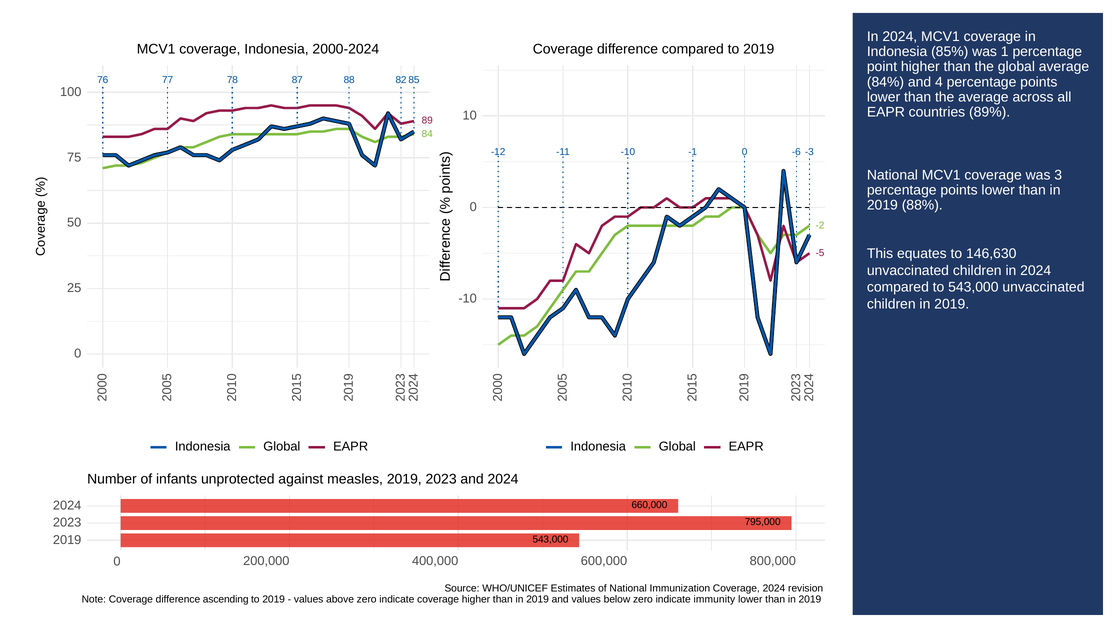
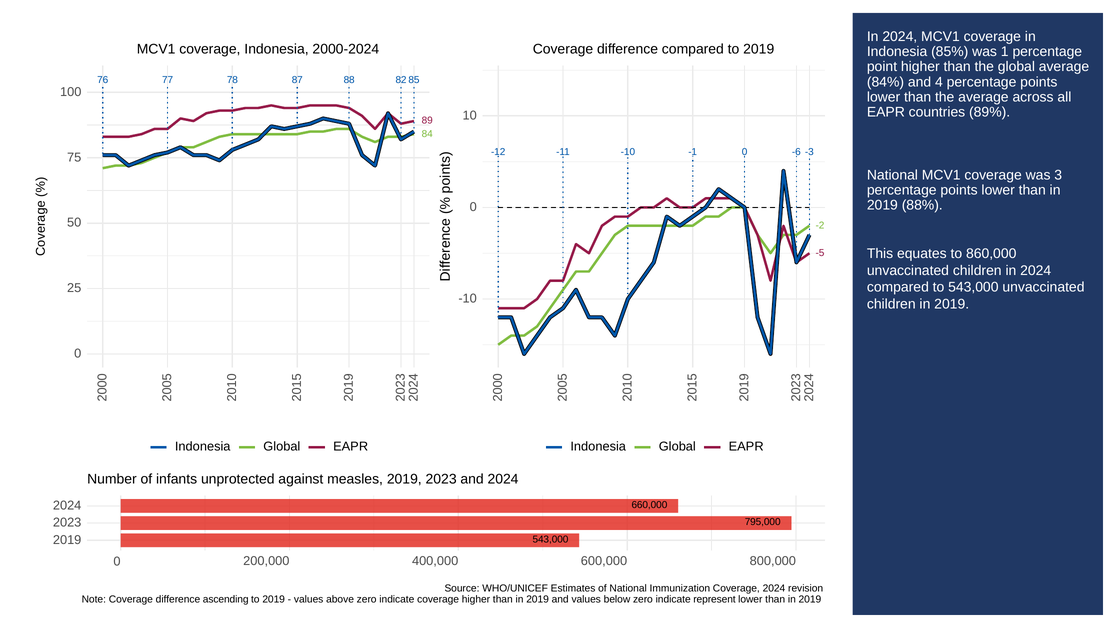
146,630: 146,630 -> 860,000
immunity: immunity -> represent
